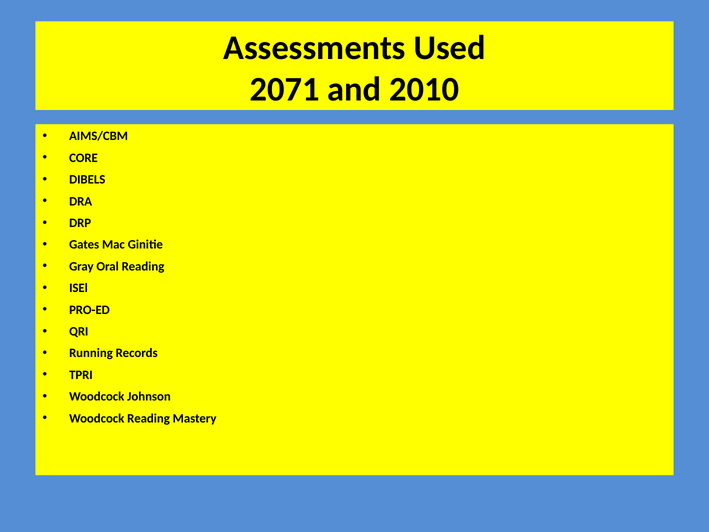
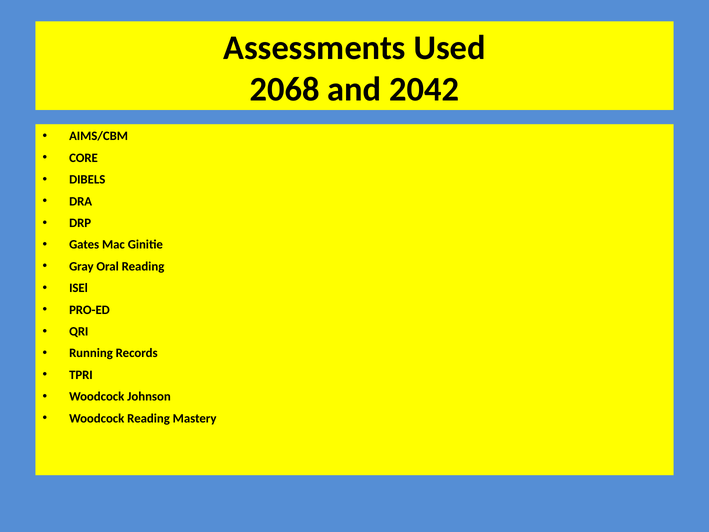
2071: 2071 -> 2068
2010: 2010 -> 2042
